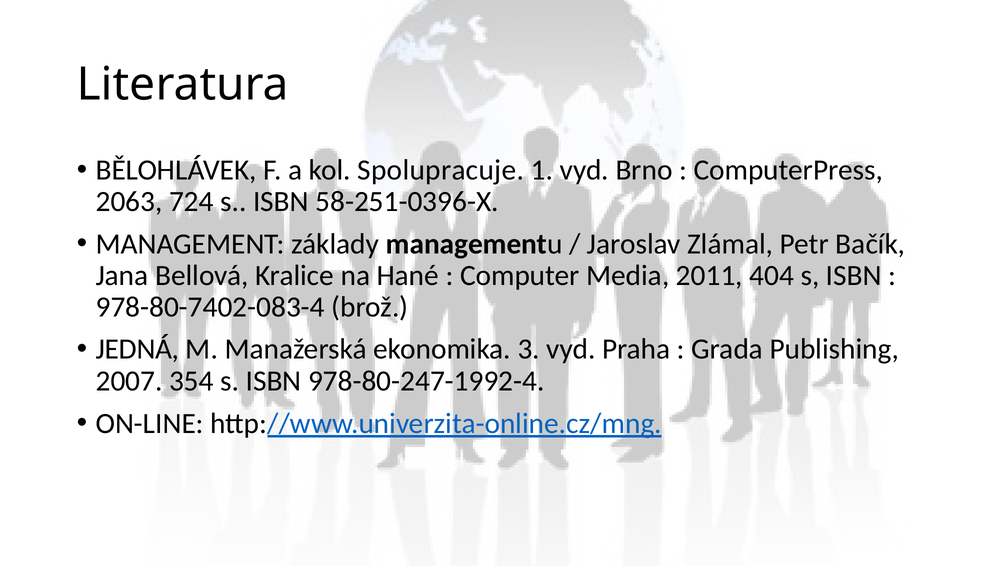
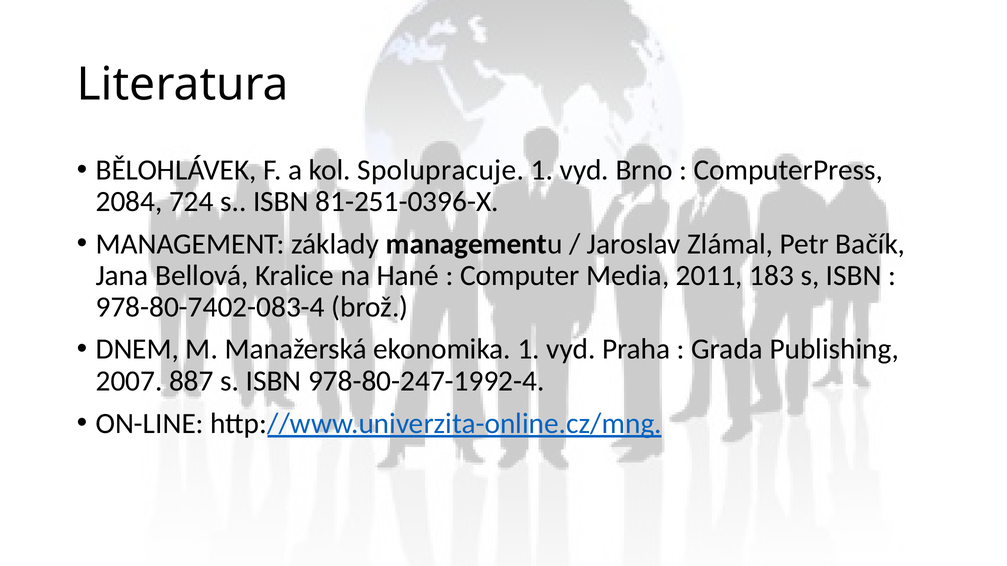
2063: 2063 -> 2084
58-251-0396-X: 58-251-0396-X -> 81-251-0396-X
404: 404 -> 183
JEDNÁ: JEDNÁ -> DNEM
ekonomika 3: 3 -> 1
354: 354 -> 887
